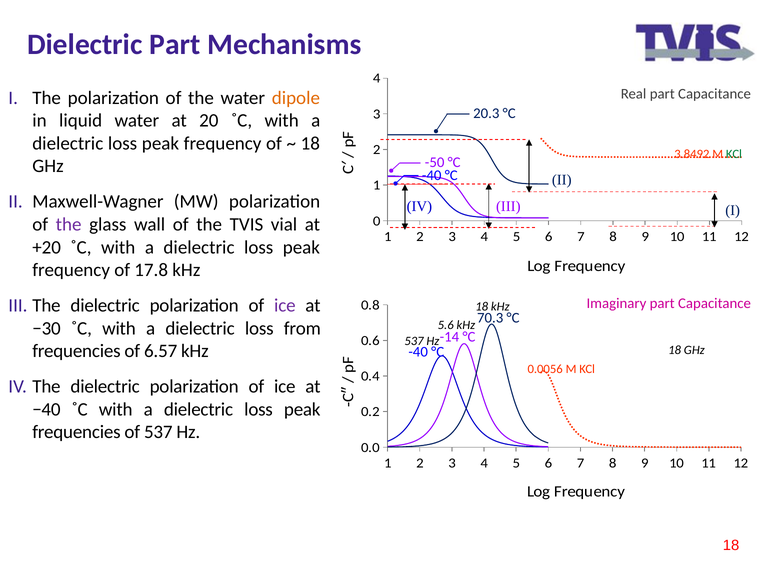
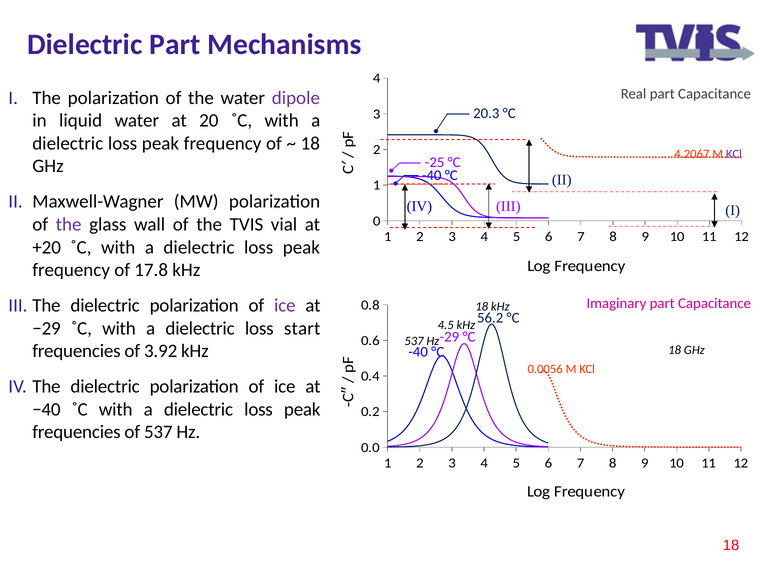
dipole colour: orange -> purple
3.8492: 3.8492 -> 4.2067
KCl at (734, 154) colour: green -> purple
-50: -50 -> -25
70.3: 70.3 -> 56.2
5.6: 5.6 -> 4.5
−30: −30 -> −29
from: from -> start
-14: -14 -> -29
6.57: 6.57 -> 3.92
